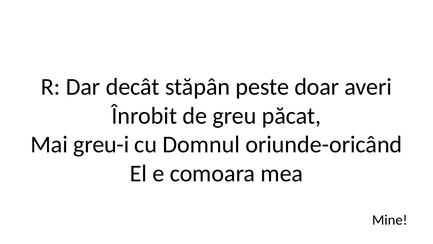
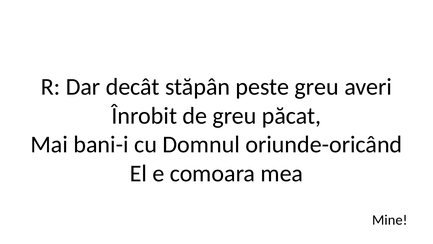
peste doar: doar -> greu
greu-i: greu-i -> bani-i
